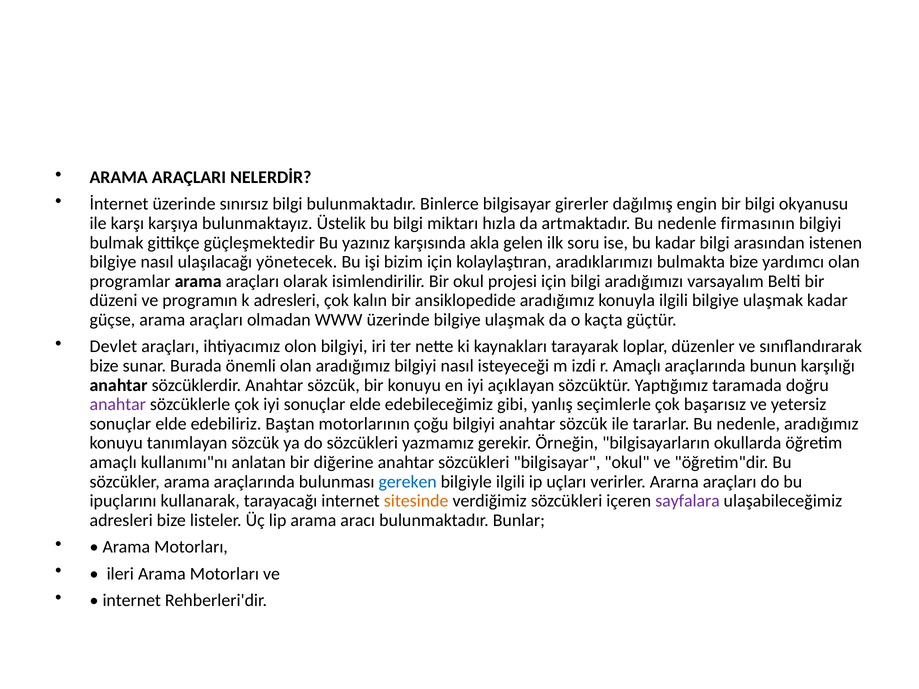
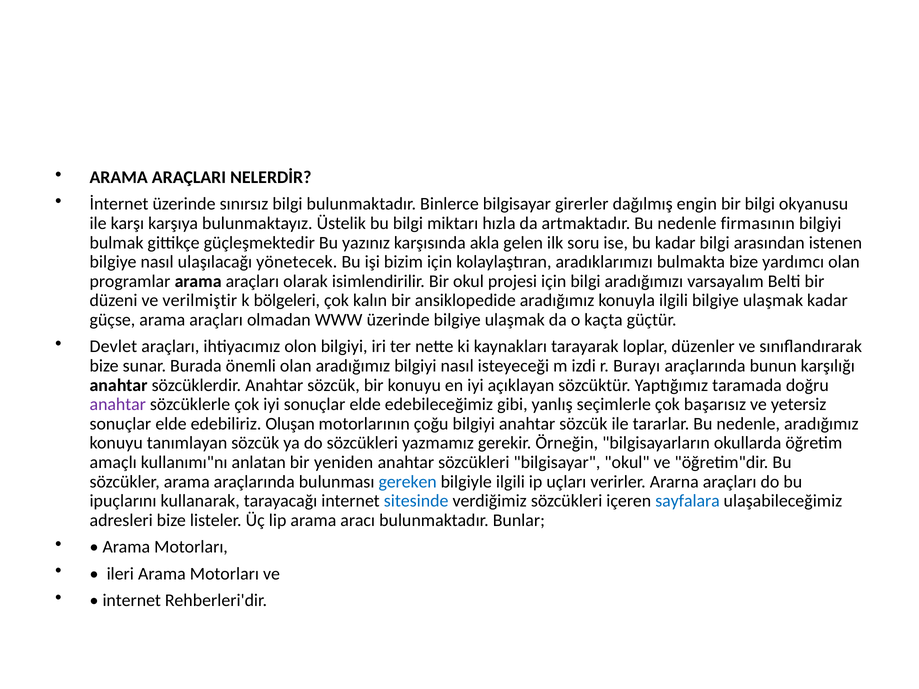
programın: programın -> verilmiştir
k adresleri: adresleri -> bölgeleri
r Amaçlı: Amaçlı -> Burayı
Baştan: Baştan -> Oluşan
diğerine: diğerine -> yeniden
sitesinde colour: orange -> blue
sayfalara colour: purple -> blue
